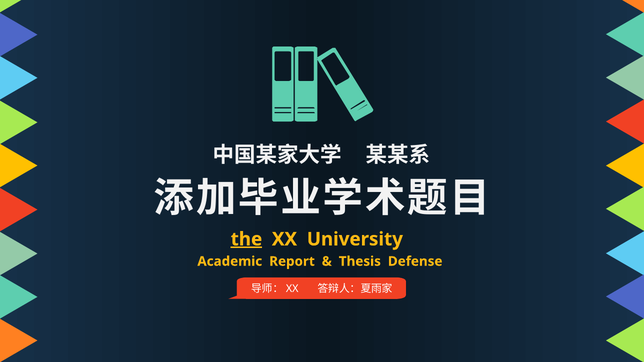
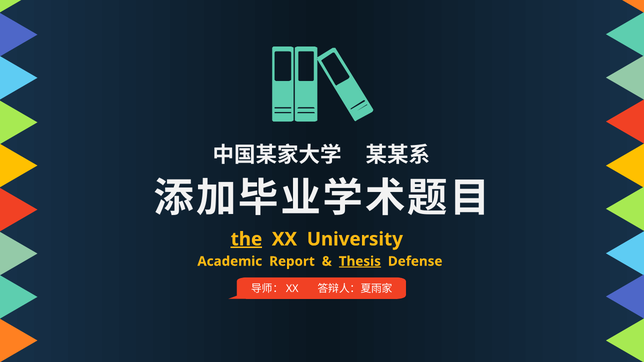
Thesis underline: none -> present
